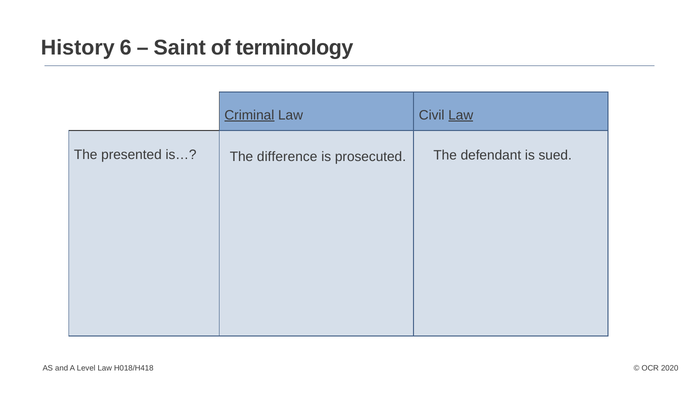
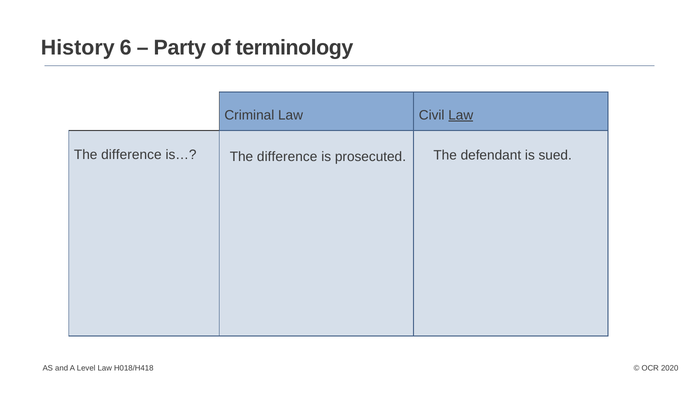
Saint: Saint -> Party
Criminal underline: present -> none
presented at (131, 155): presented -> difference
